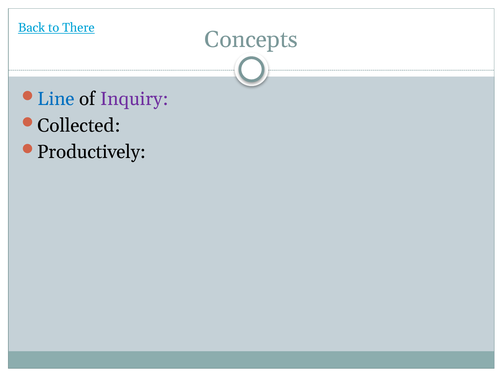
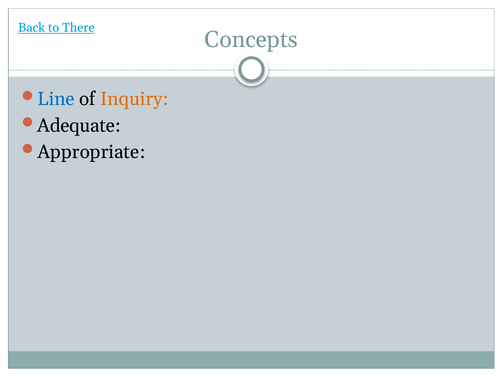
Inquiry colour: purple -> orange
Collected: Collected -> Adequate
Productively: Productively -> Appropriate
